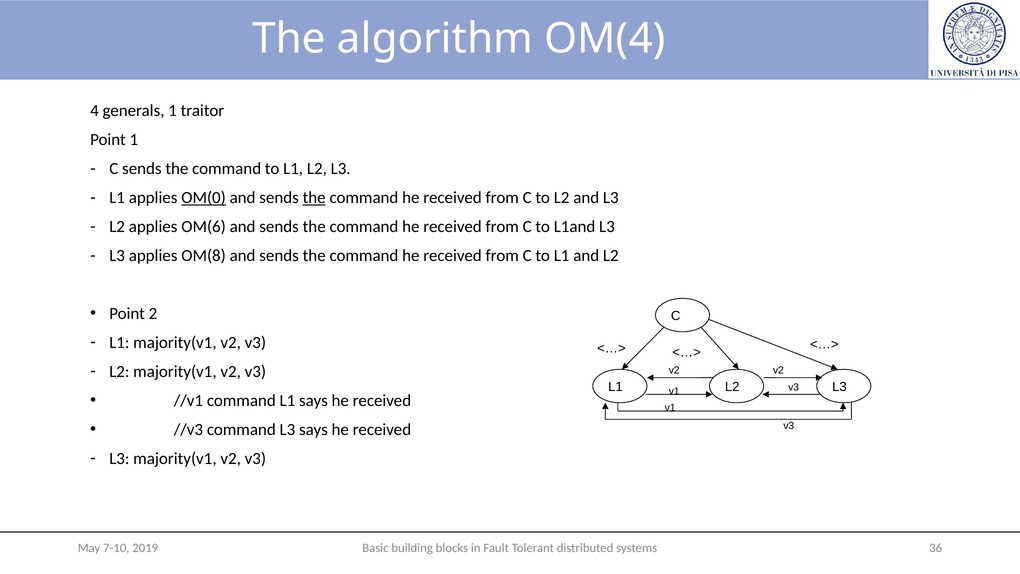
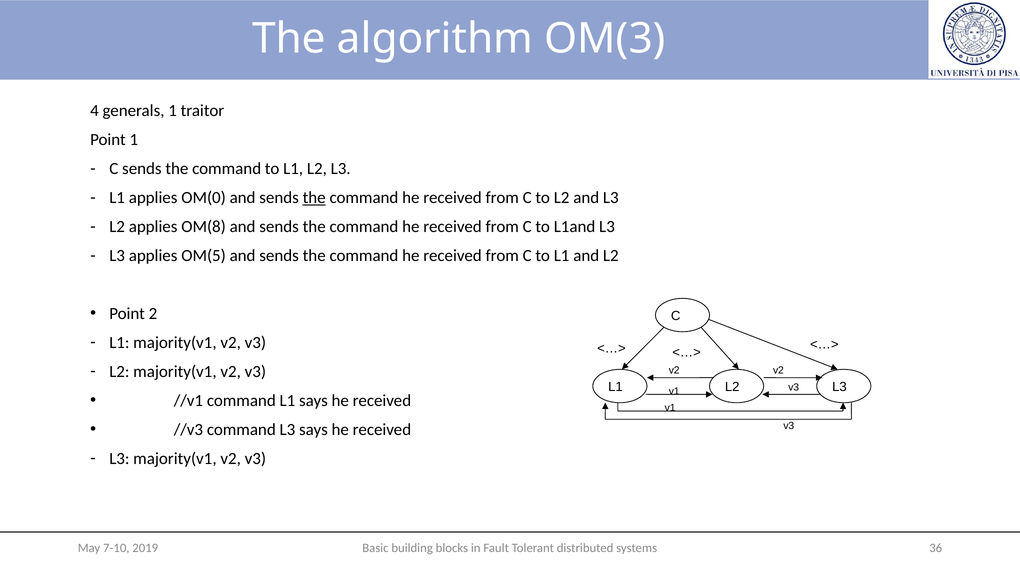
OM(4: OM(4 -> OM(3
OM(0 underline: present -> none
OM(6: OM(6 -> OM(8
OM(8: OM(8 -> OM(5
